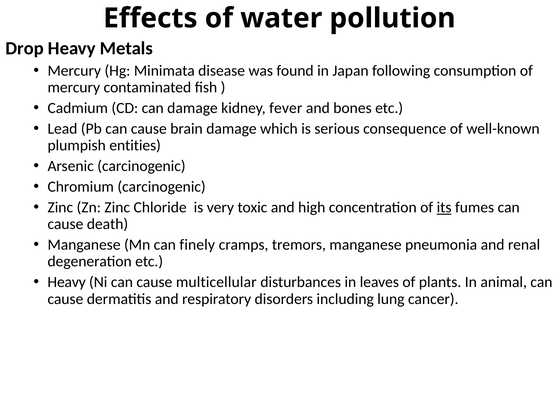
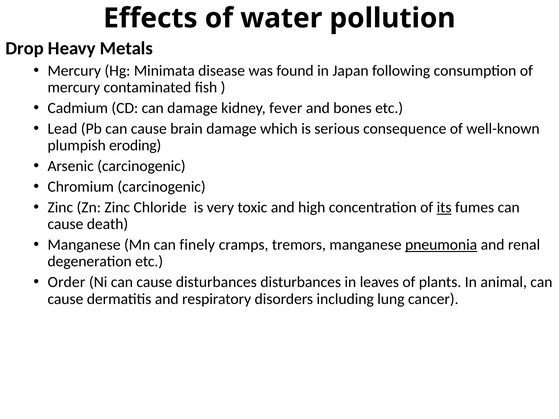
entities: entities -> eroding
pneumonia underline: none -> present
Heavy at (67, 282): Heavy -> Order
cause multicellular: multicellular -> disturbances
